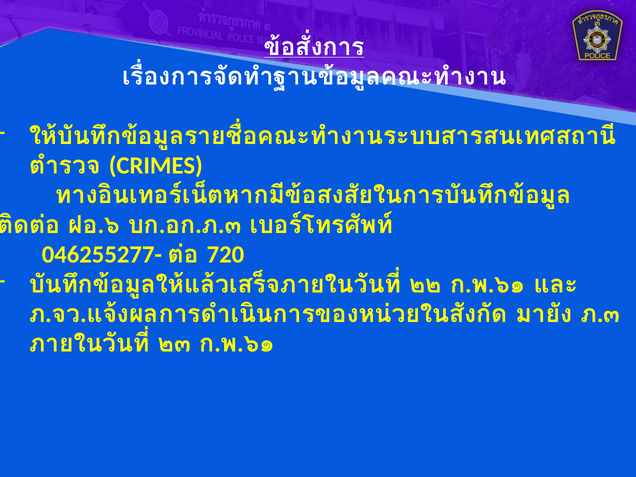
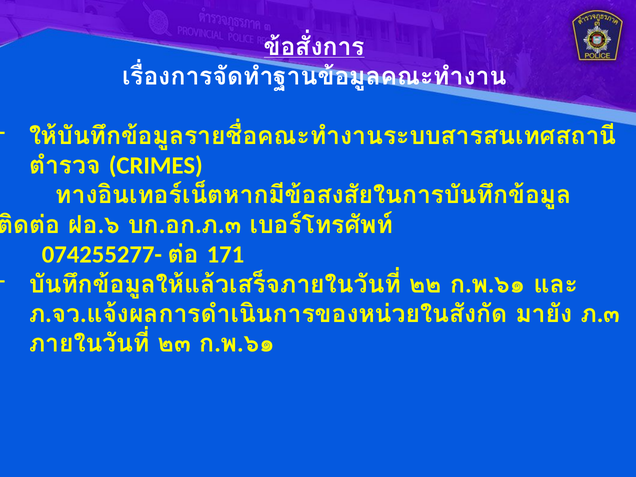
046255277-: 046255277- -> 074255277-
720: 720 -> 171
